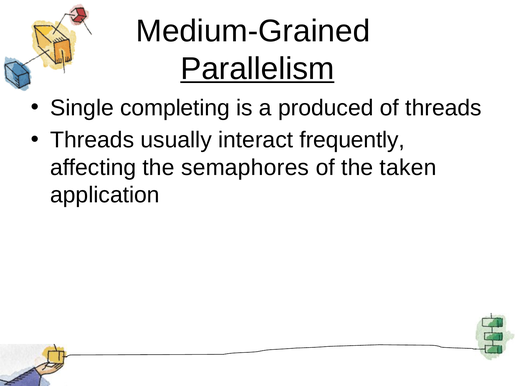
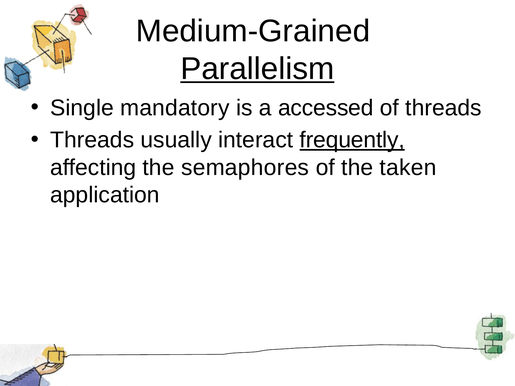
completing: completing -> mandatory
produced: produced -> accessed
frequently underline: none -> present
